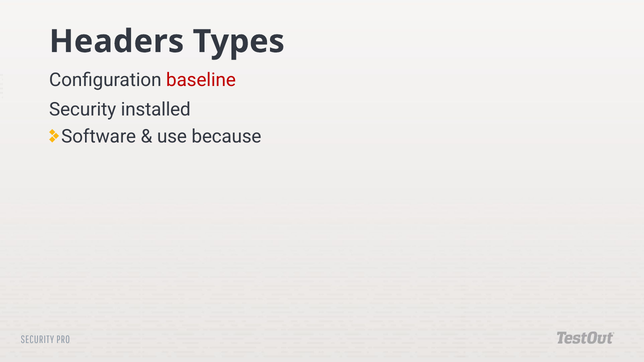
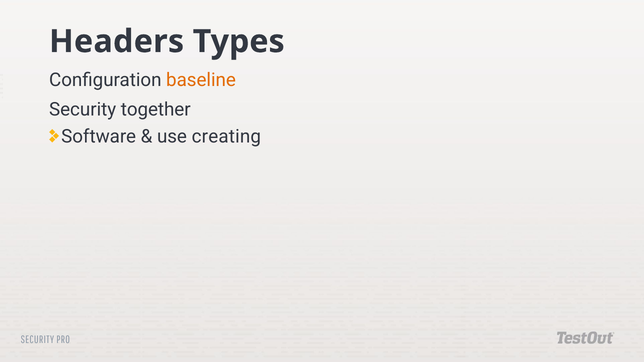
baseline colour: red -> orange
installed: installed -> together
because: because -> creating
